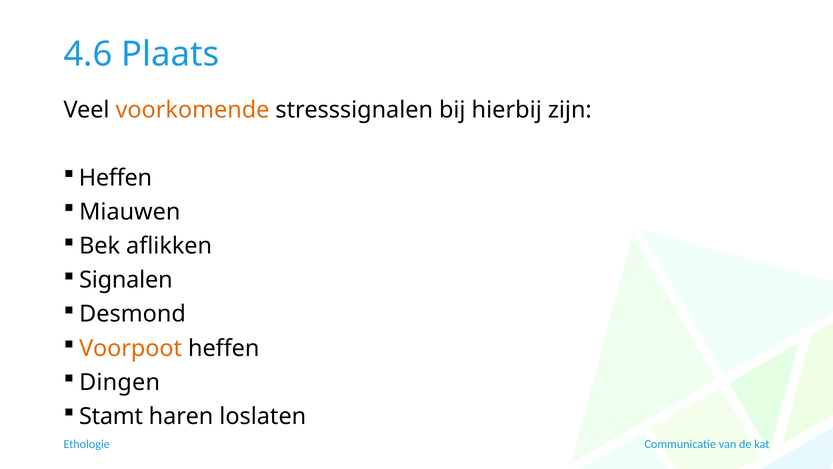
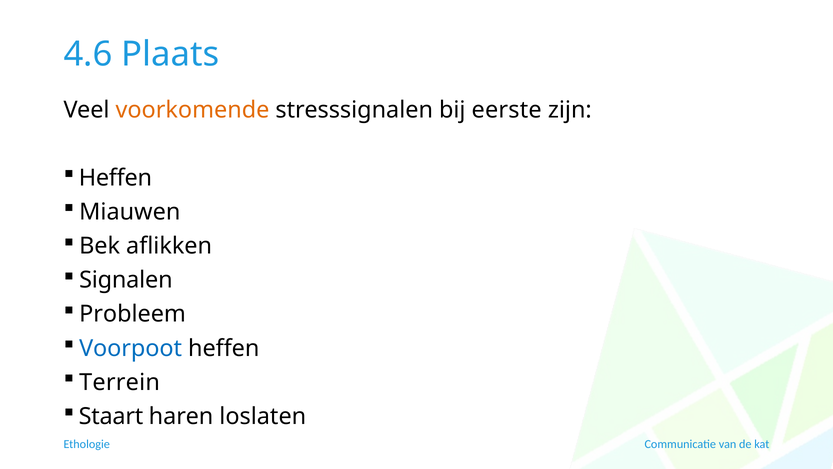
hierbij: hierbij -> eerste
Desmond: Desmond -> Probleem
Voorpoot colour: orange -> blue
Dingen: Dingen -> Terrein
Stamt: Stamt -> Staart
